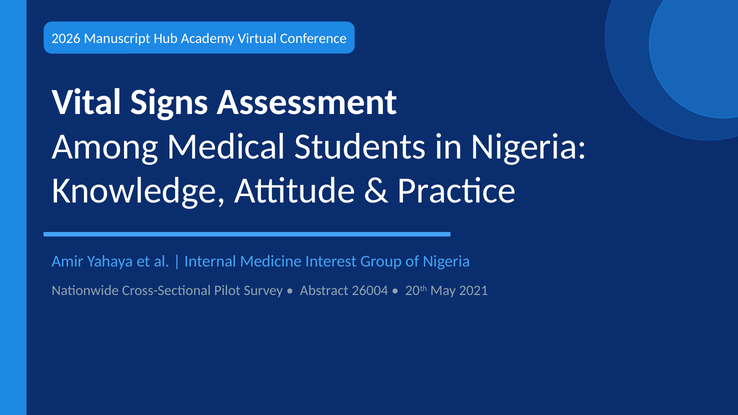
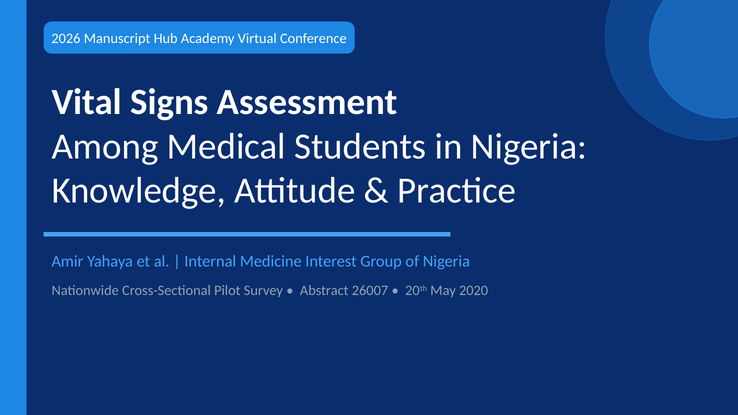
26004: 26004 -> 26007
2021: 2021 -> 2020
